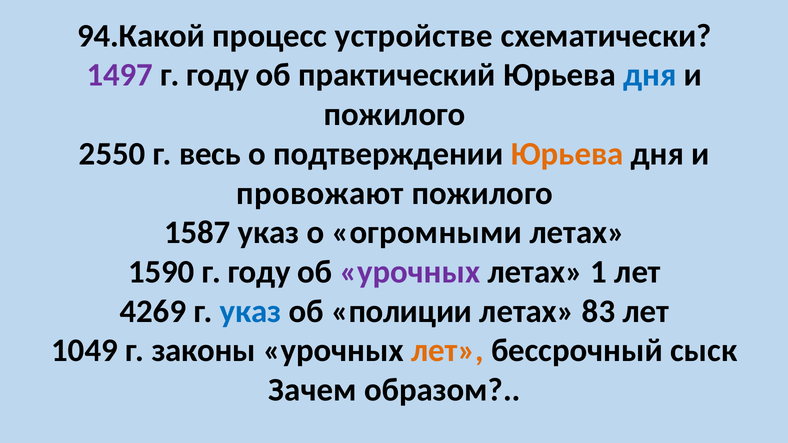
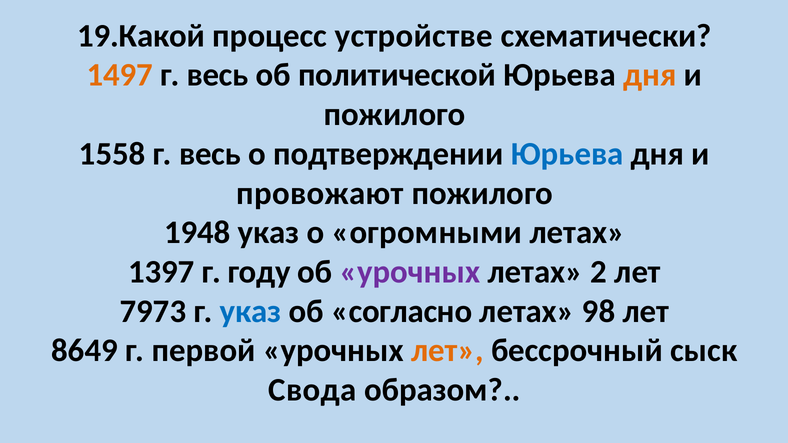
94.Какой: 94.Какой -> 19.Какой
1497 colour: purple -> orange
году at (218, 75): году -> весь
практический: практический -> политической
дня at (650, 75) colour: blue -> orange
2550: 2550 -> 1558
Юрьева at (567, 154) colour: orange -> blue
1587: 1587 -> 1948
1590: 1590 -> 1397
1: 1 -> 2
4269: 4269 -> 7973
полиции: полиции -> согласно
83: 83 -> 98
1049: 1049 -> 8649
законы: законы -> первой
Зачем: Зачем -> Свода
